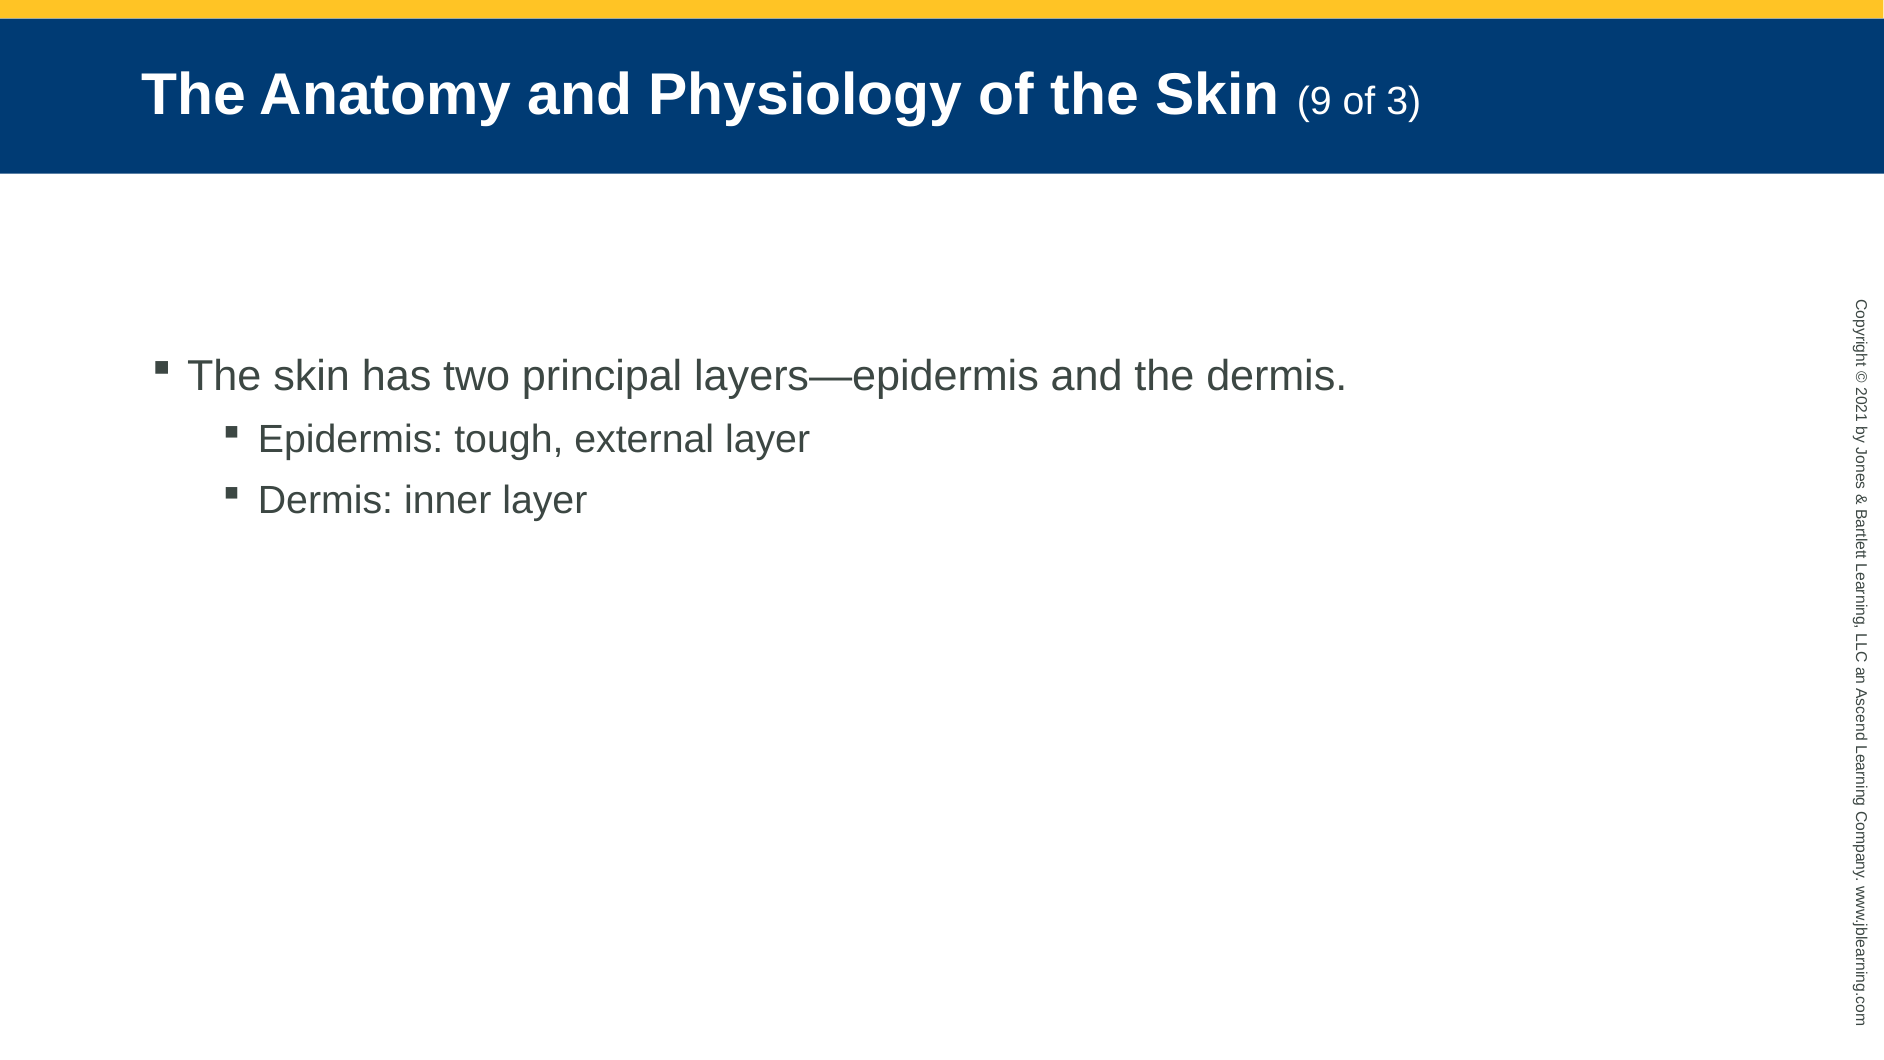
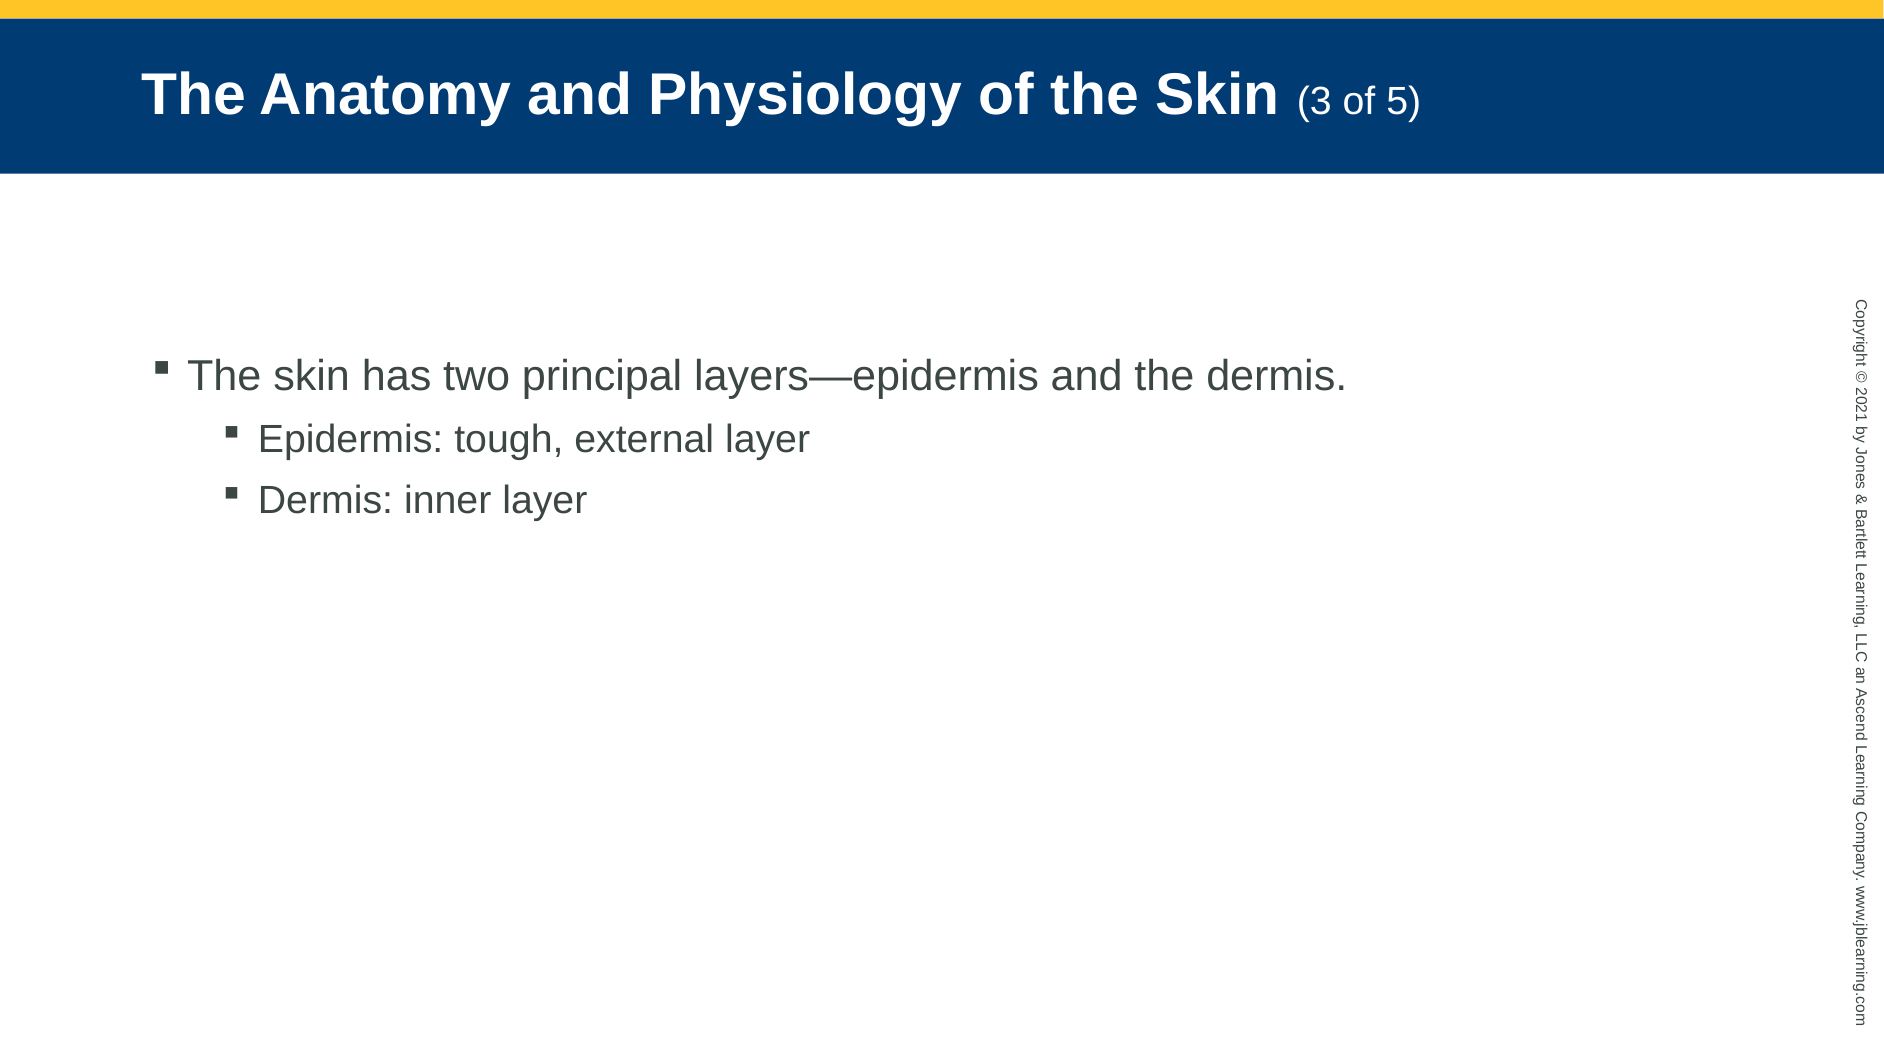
9: 9 -> 3
3: 3 -> 5
